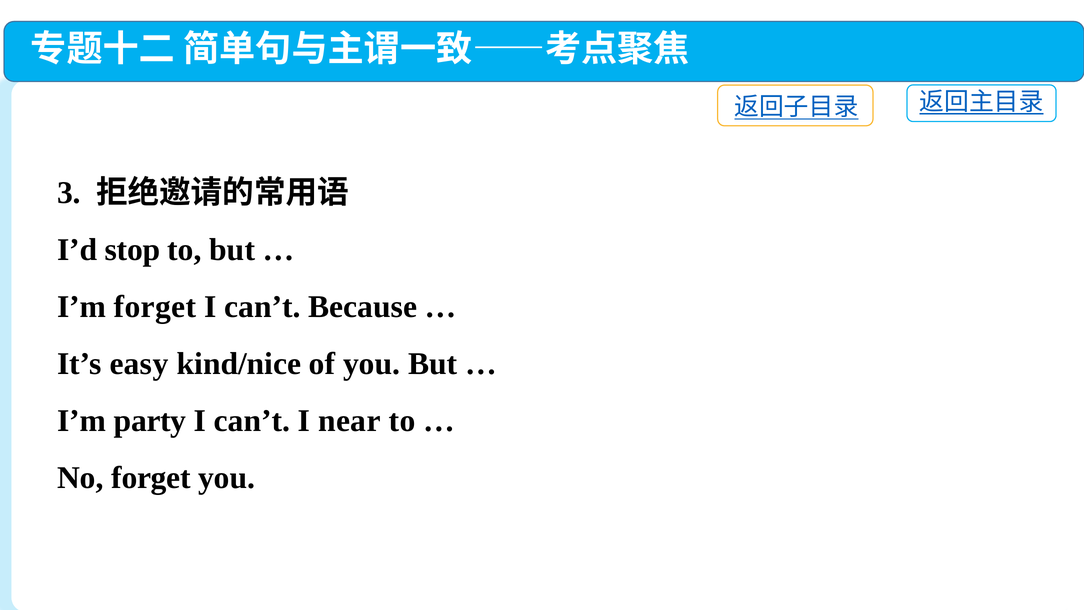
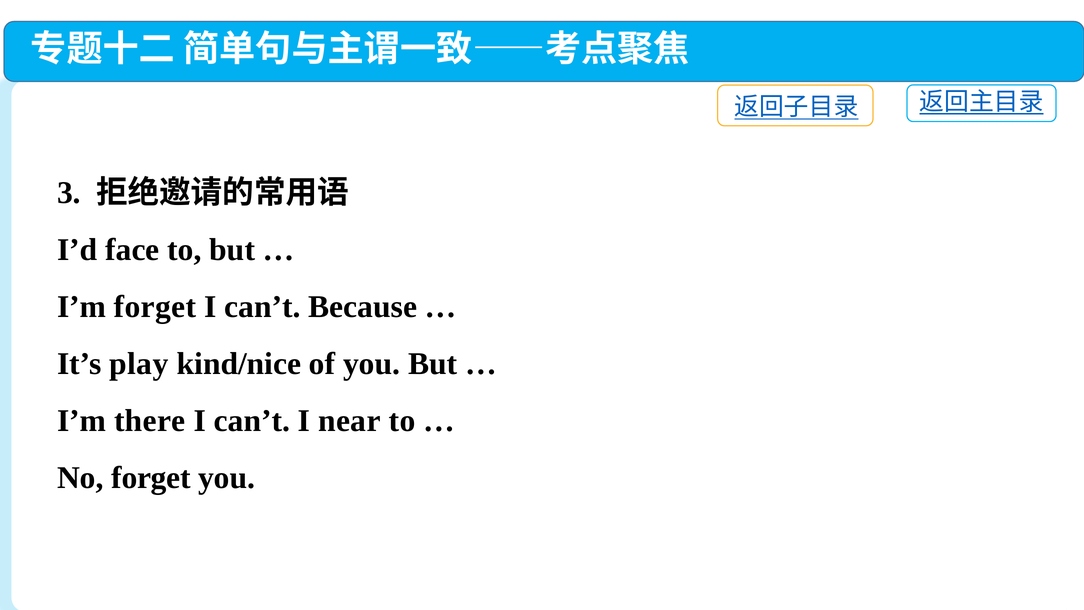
stop: stop -> face
easy: easy -> play
party: party -> there
